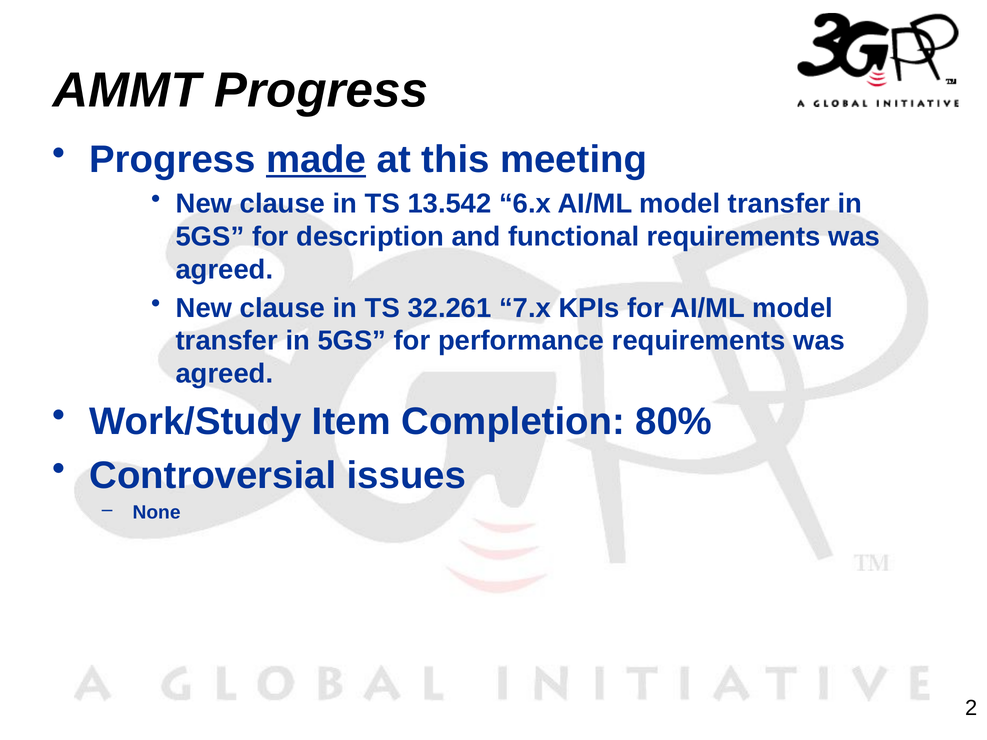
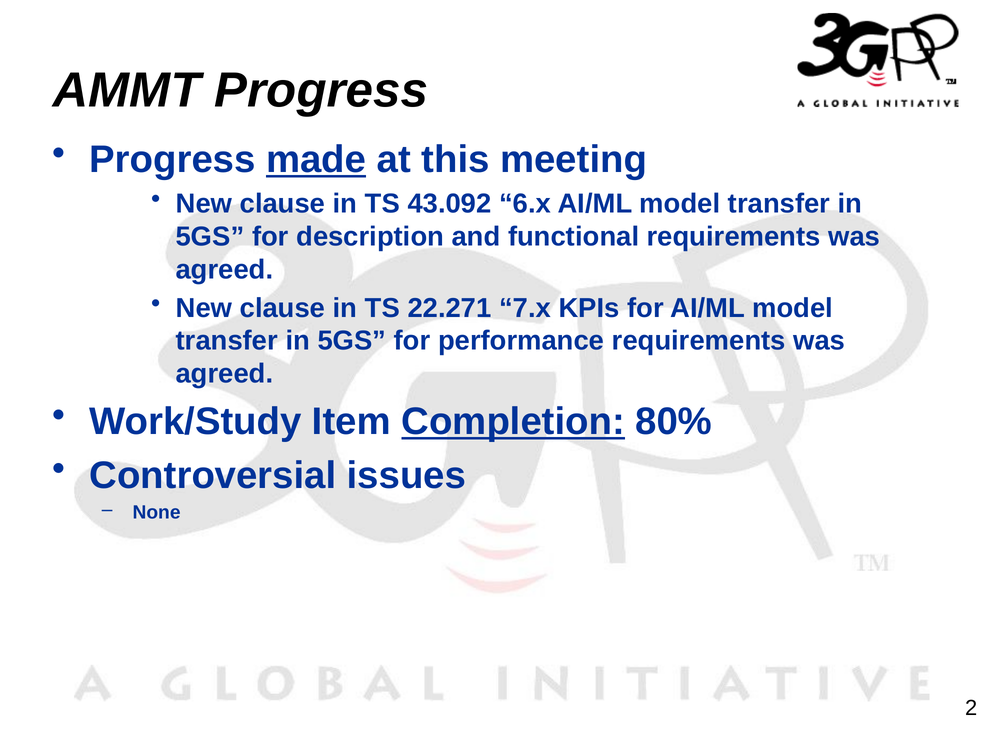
13.542: 13.542 -> 43.092
32.261: 32.261 -> 22.271
Completion underline: none -> present
